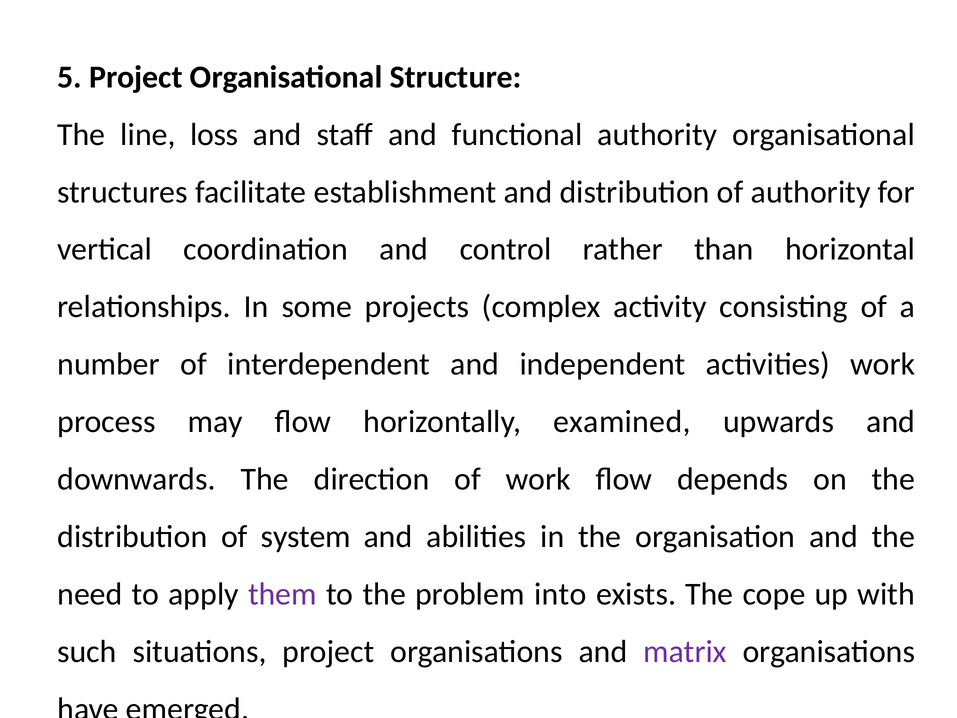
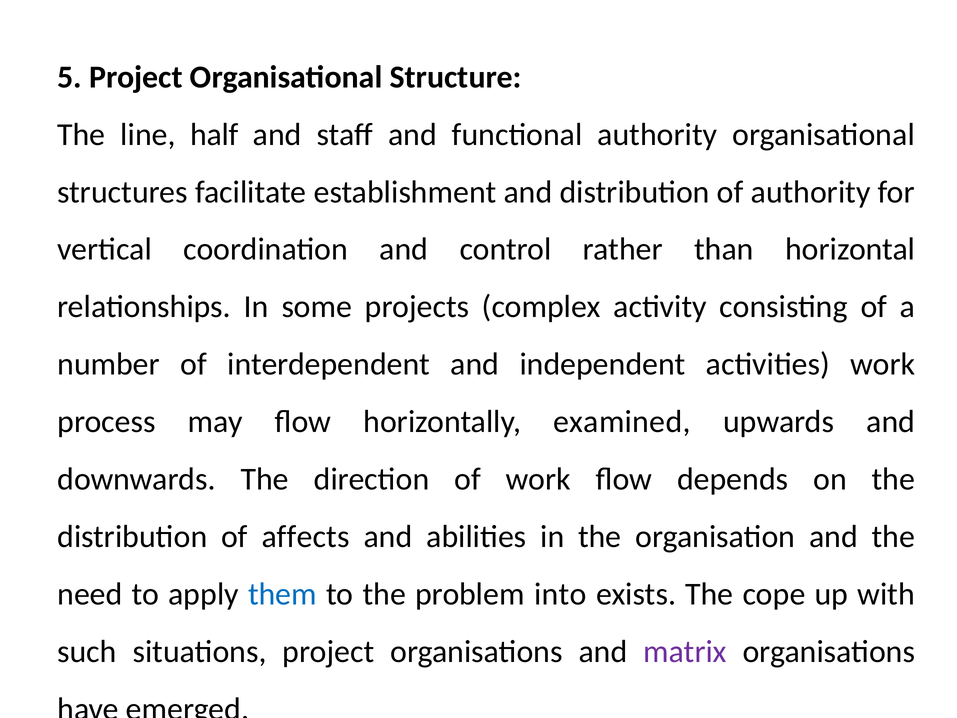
loss: loss -> half
system: system -> affects
them colour: purple -> blue
